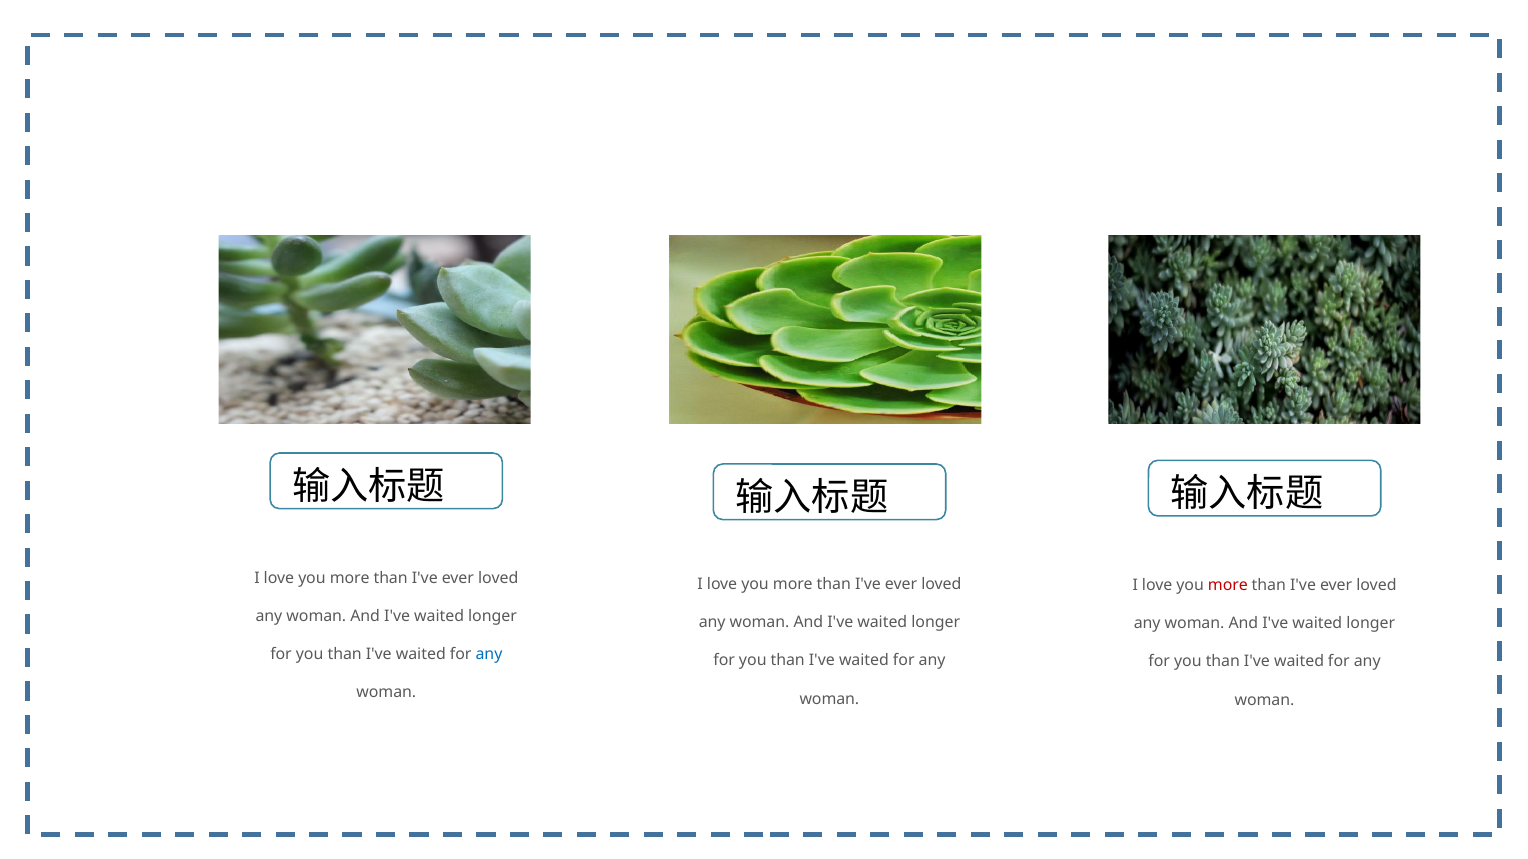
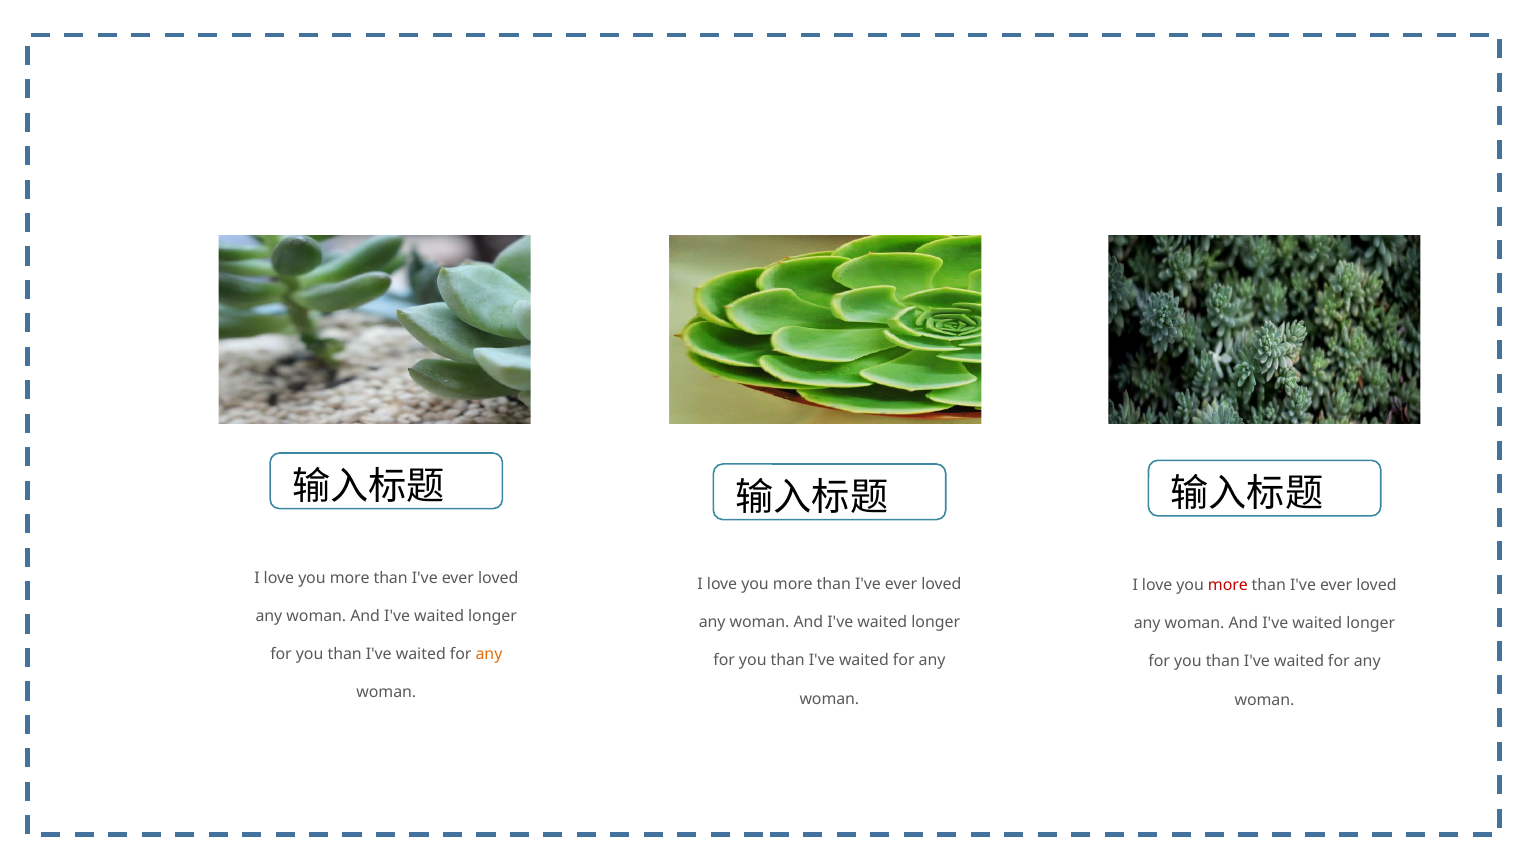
any at (489, 655) colour: blue -> orange
